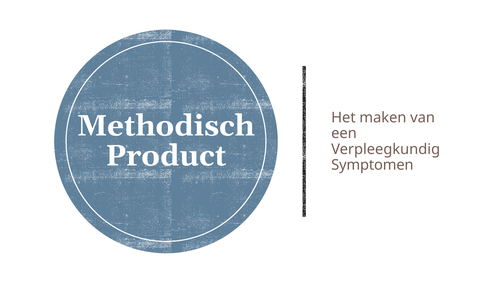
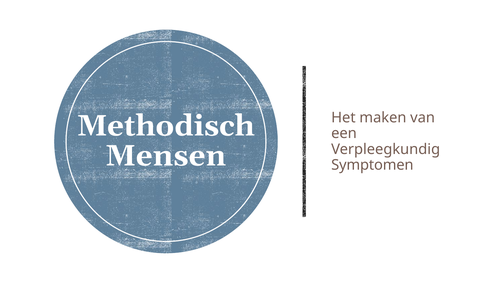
Product: Product -> Mensen
